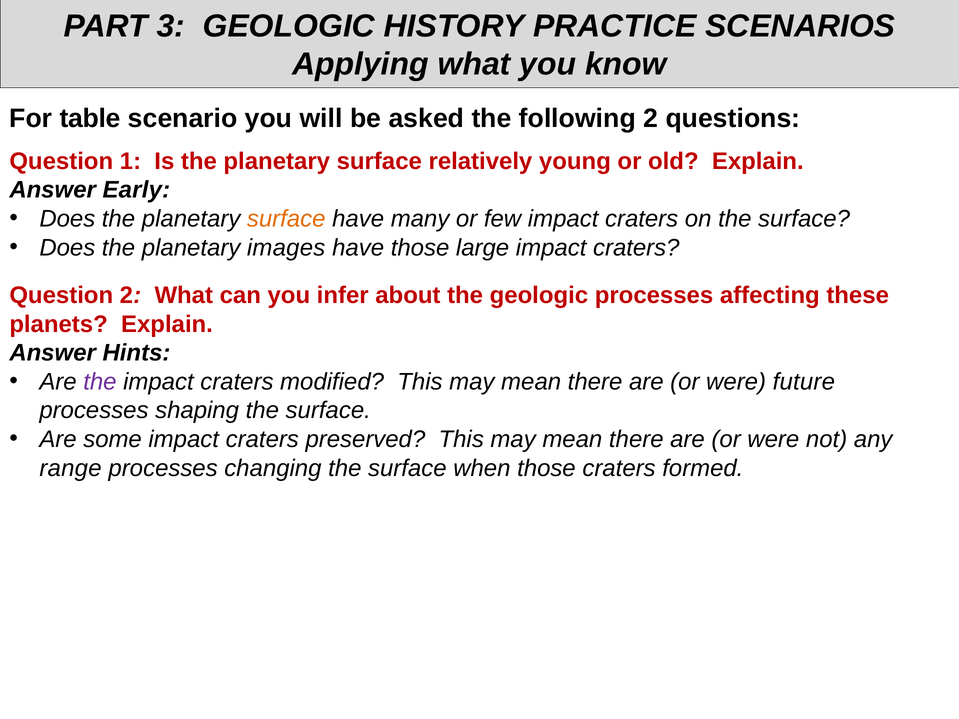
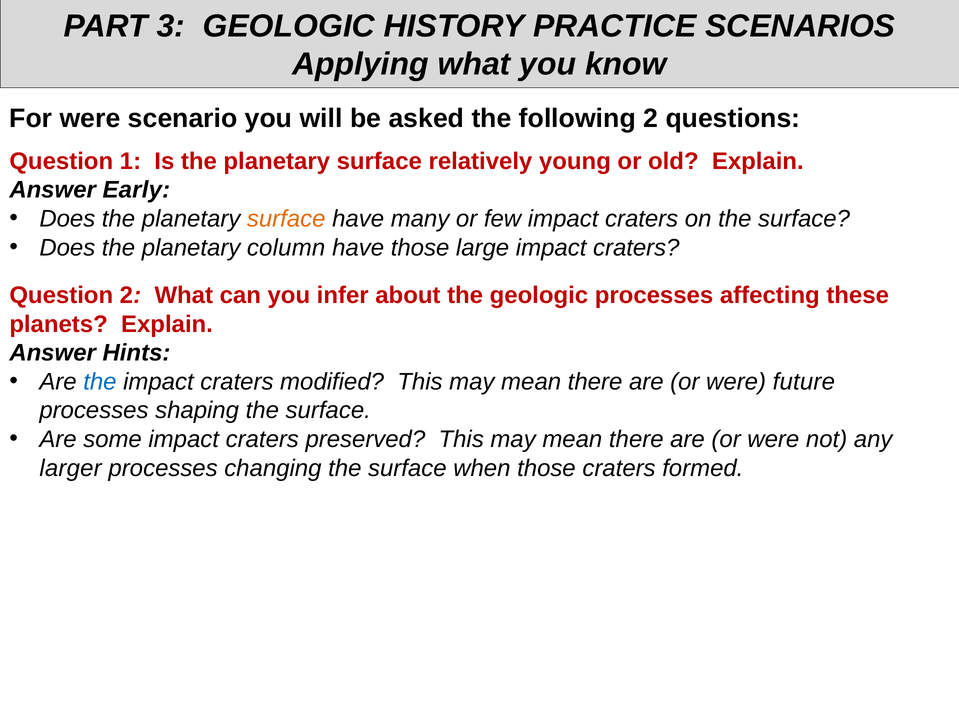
For table: table -> were
images: images -> column
the at (100, 382) colour: purple -> blue
range: range -> larger
